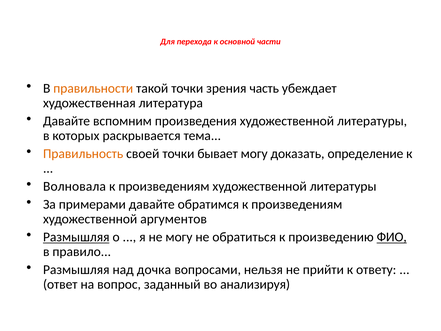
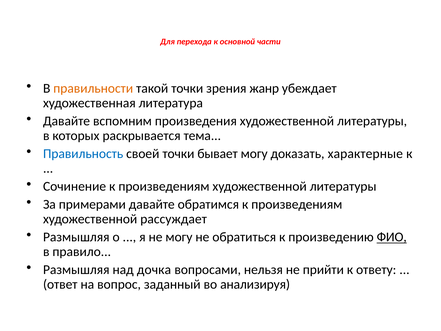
часть: часть -> жанр
Правильность colour: orange -> blue
определение: определение -> характерные
Волновала: Волновала -> Сочинение
аргументов: аргументов -> рассуждает
Размышляя at (76, 237) underline: present -> none
